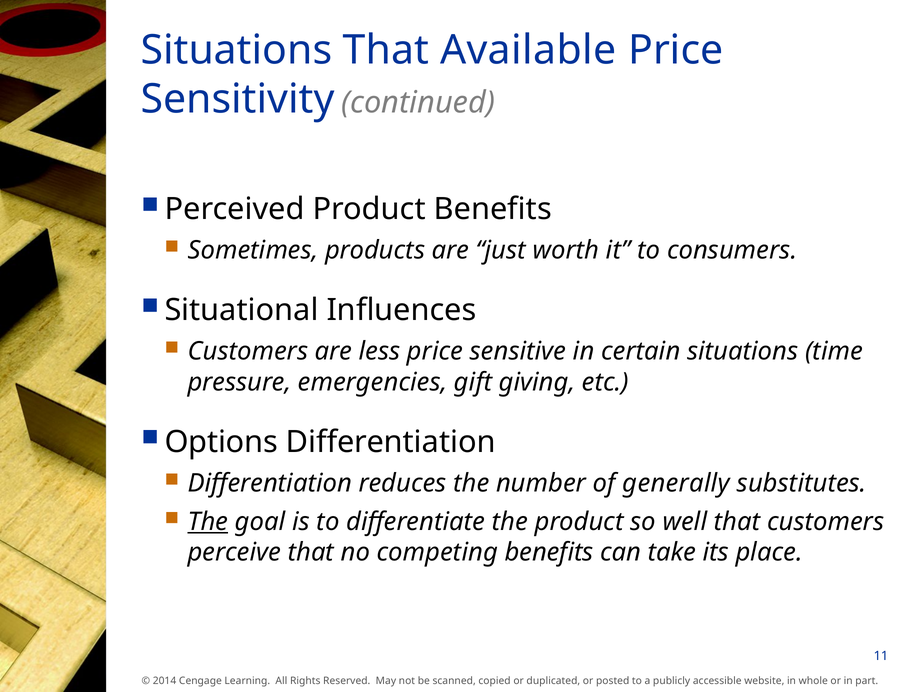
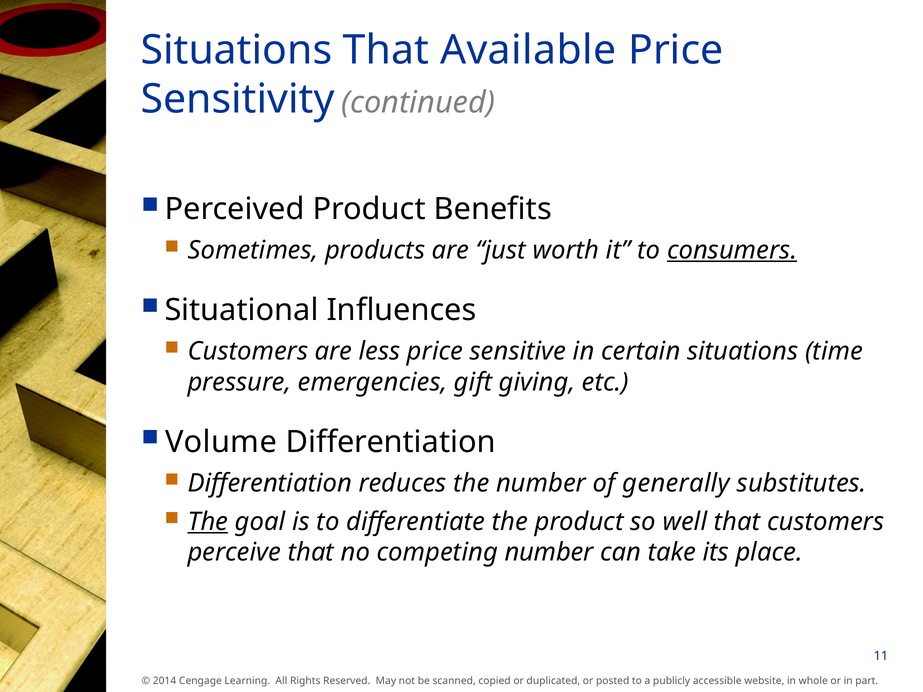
consumers underline: none -> present
Options: Options -> Volume
competing benefits: benefits -> number
